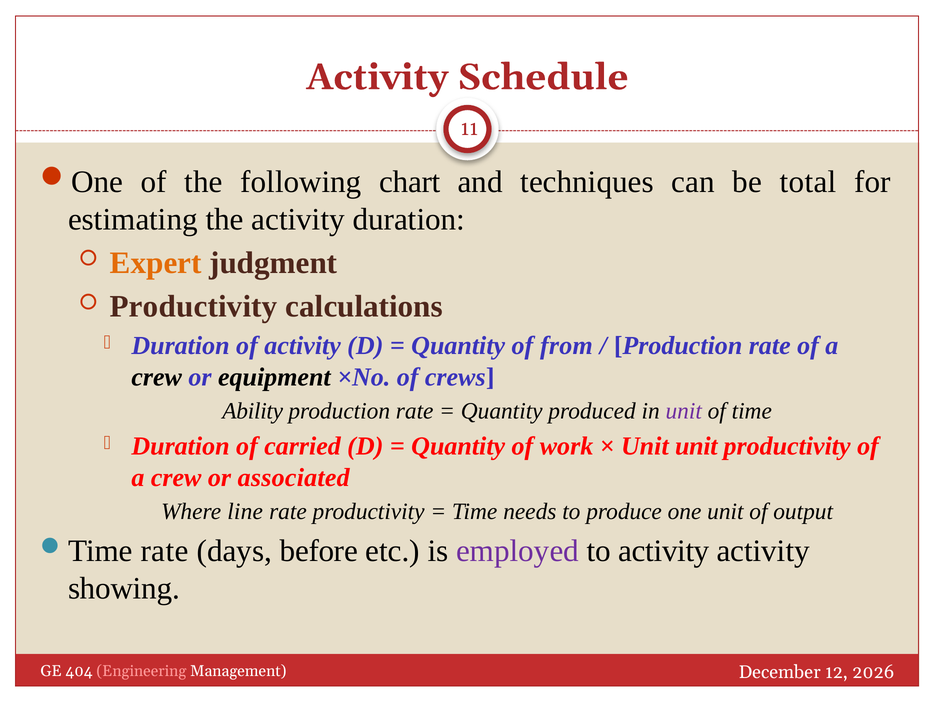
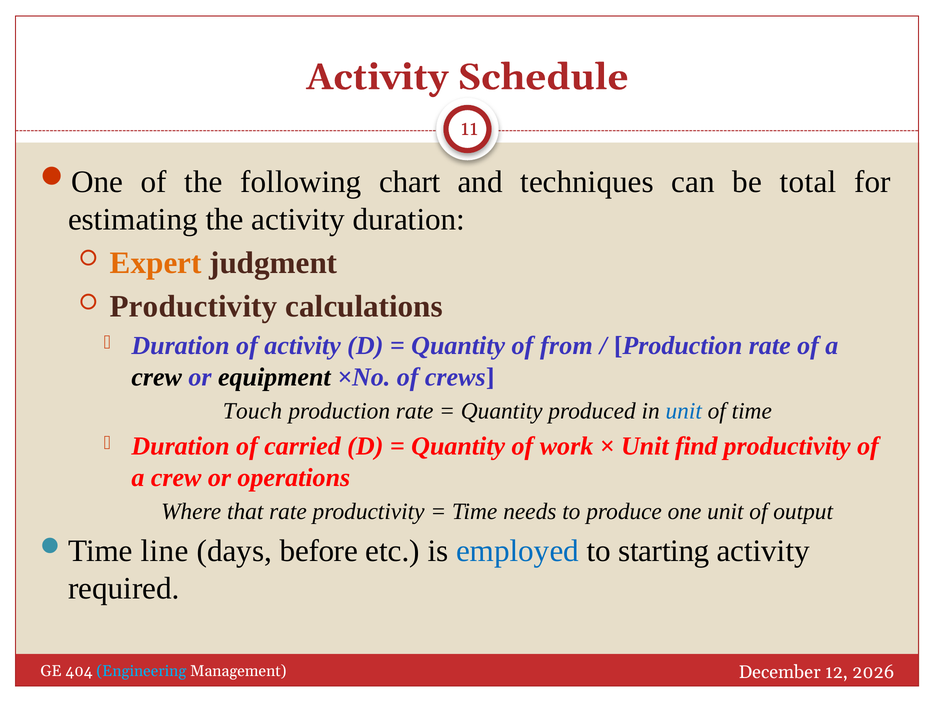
Ability: Ability -> Touch
unit at (684, 411) colour: purple -> blue
Unit unit: unit -> find
associated: associated -> operations
line: line -> that
rate at (165, 551): rate -> line
employed colour: purple -> blue
to activity: activity -> starting
showing: showing -> required
Engineering colour: pink -> light blue
